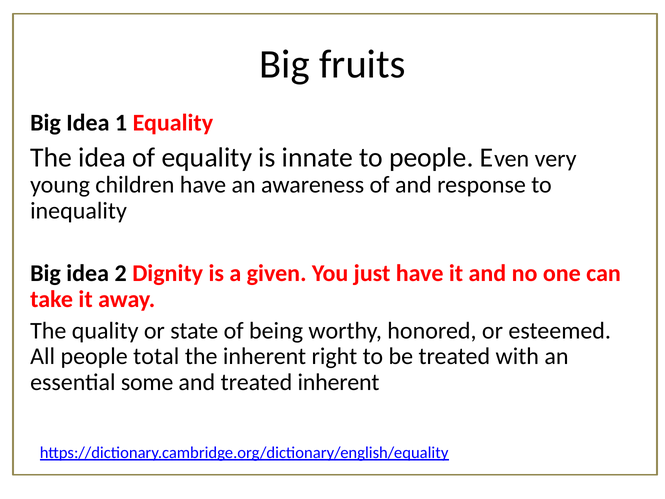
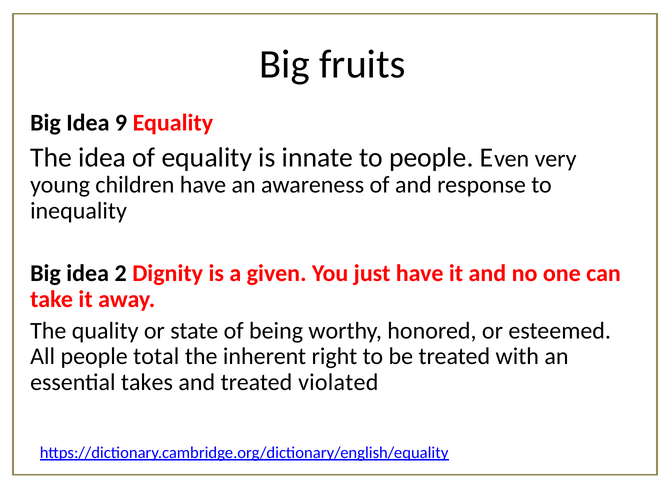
1: 1 -> 9
essential some: some -> takes
treated inherent: inherent -> violated
